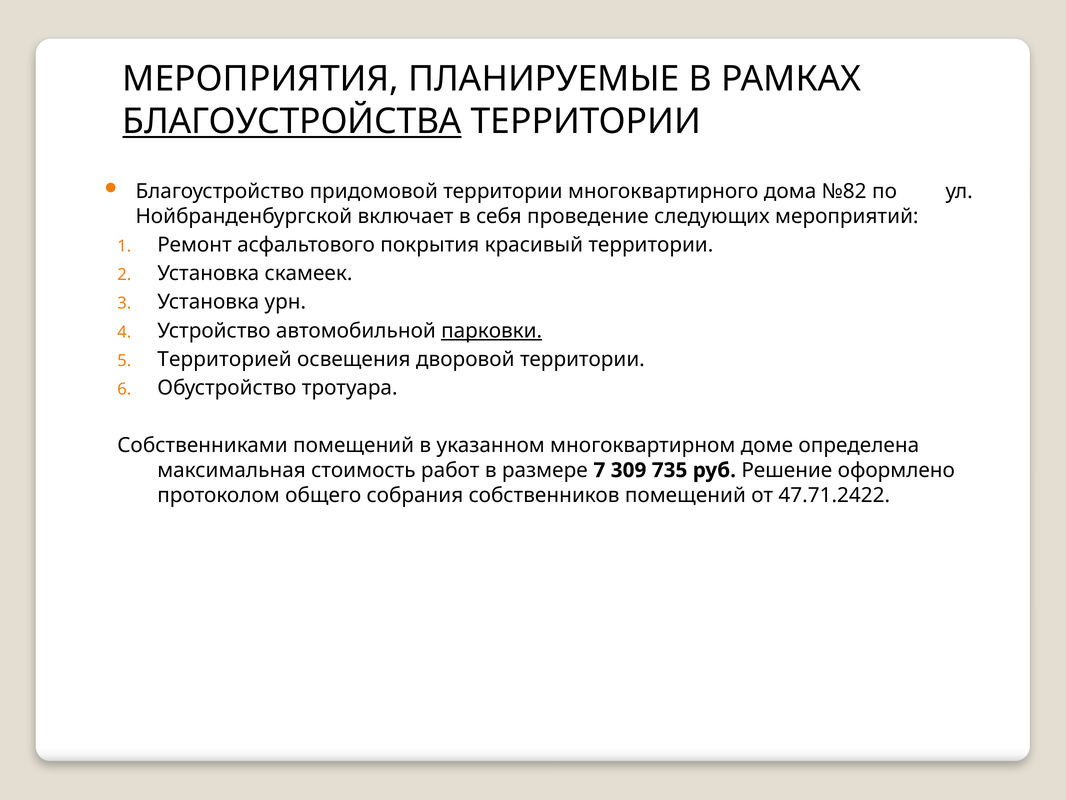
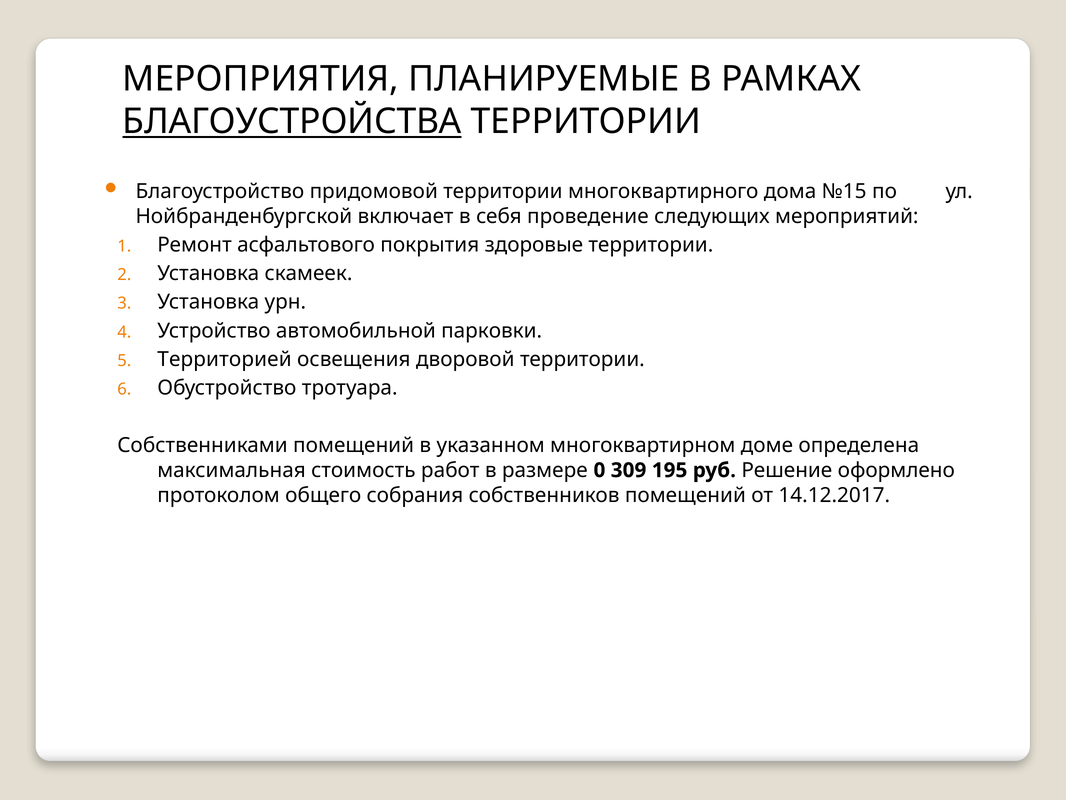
№82: №82 -> №15
красивый: красивый -> здоровые
парковки underline: present -> none
7: 7 -> 0
735: 735 -> 195
47.71.2422: 47.71.2422 -> 14.12.2017
